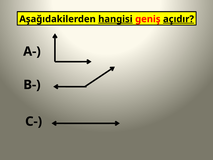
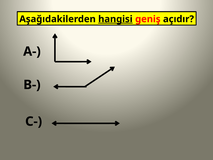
açıdır underline: present -> none
